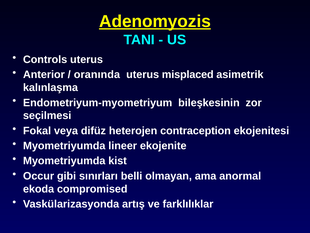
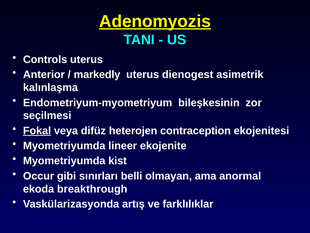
oranında: oranında -> markedly
misplaced: misplaced -> dienogest
Fokal underline: none -> present
compromised: compromised -> breakthrough
